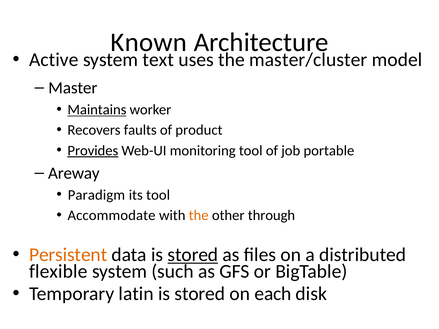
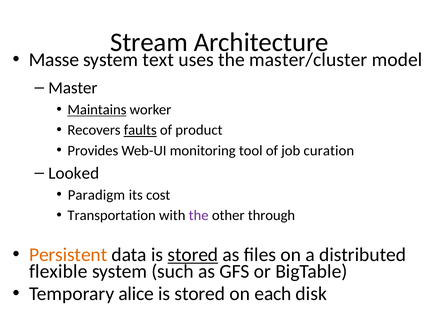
Known: Known -> Stream
Active: Active -> Masse
faults underline: none -> present
Provides underline: present -> none
portable: portable -> curation
Areway: Areway -> Looked
its tool: tool -> cost
Accommodate: Accommodate -> Transportation
the at (199, 216) colour: orange -> purple
latin: latin -> alice
